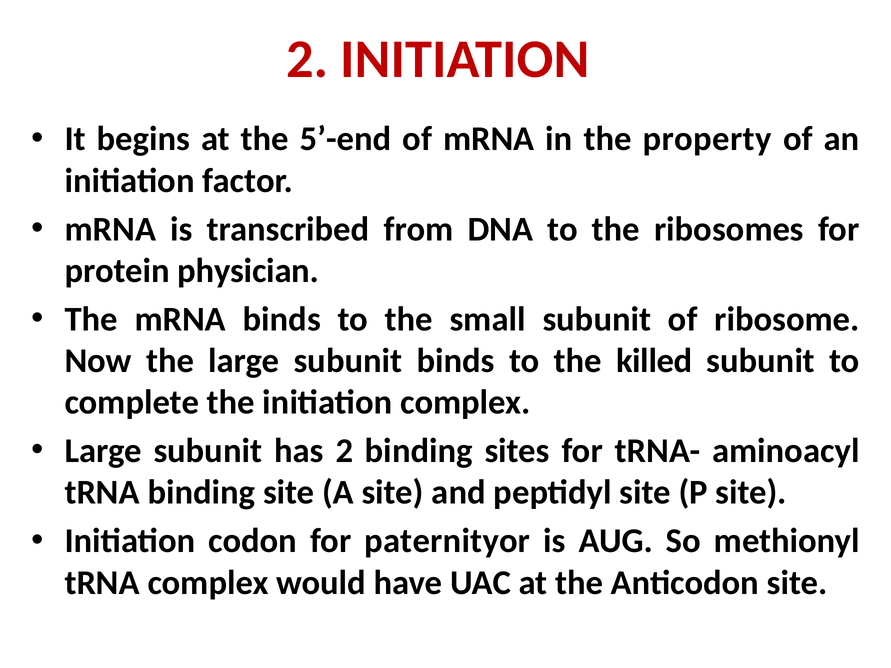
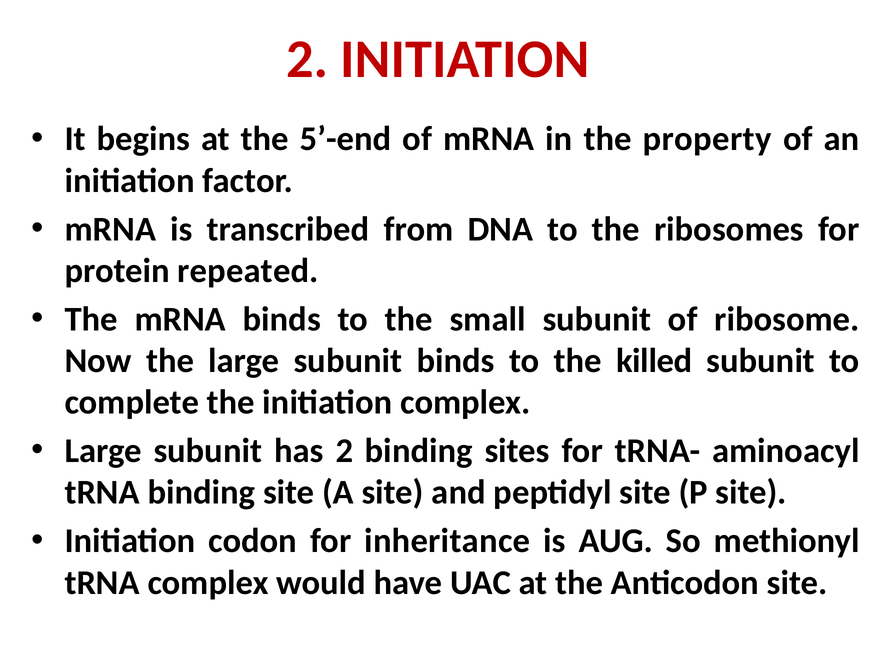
physician: physician -> repeated
paternityor: paternityor -> inheritance
